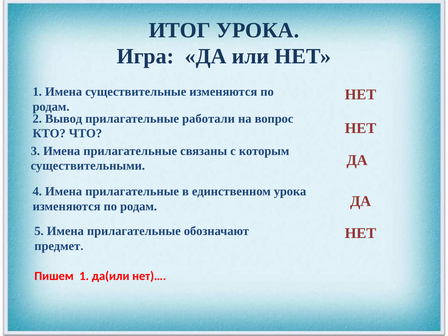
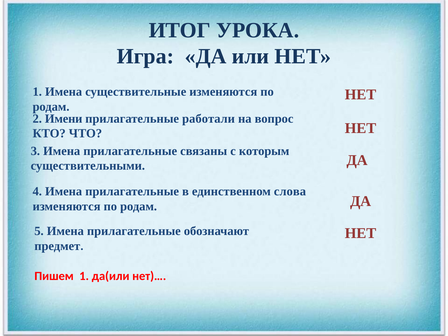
Вывод: Вывод -> Имени
единственном урока: урока -> слова
